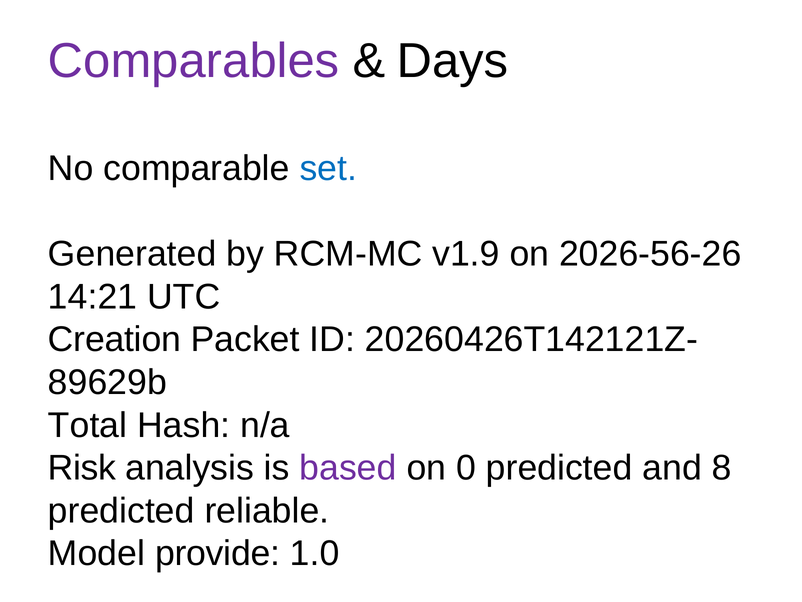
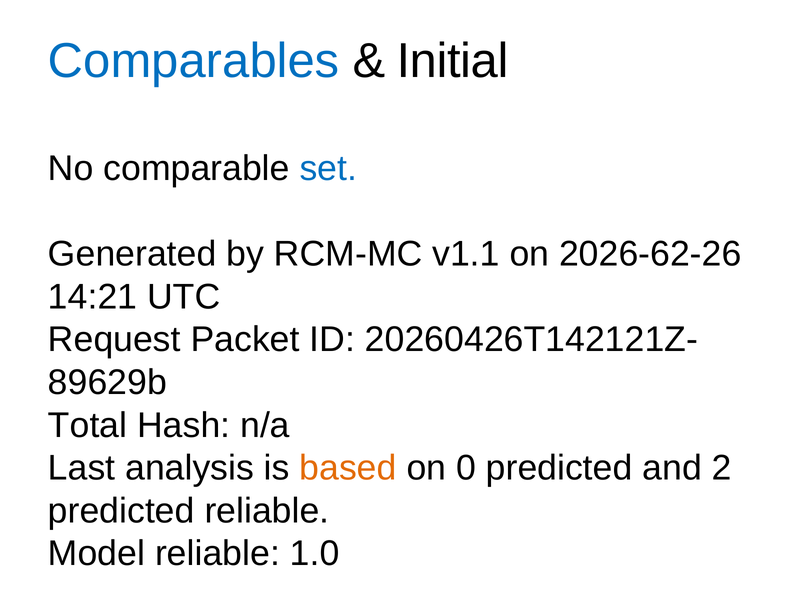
Comparables colour: purple -> blue
Days: Days -> Initial
v1.9: v1.9 -> v1.1
2026-56-26: 2026-56-26 -> 2026-62-26
Creation: Creation -> Request
Risk: Risk -> Last
based colour: purple -> orange
8: 8 -> 2
Model provide: provide -> reliable
